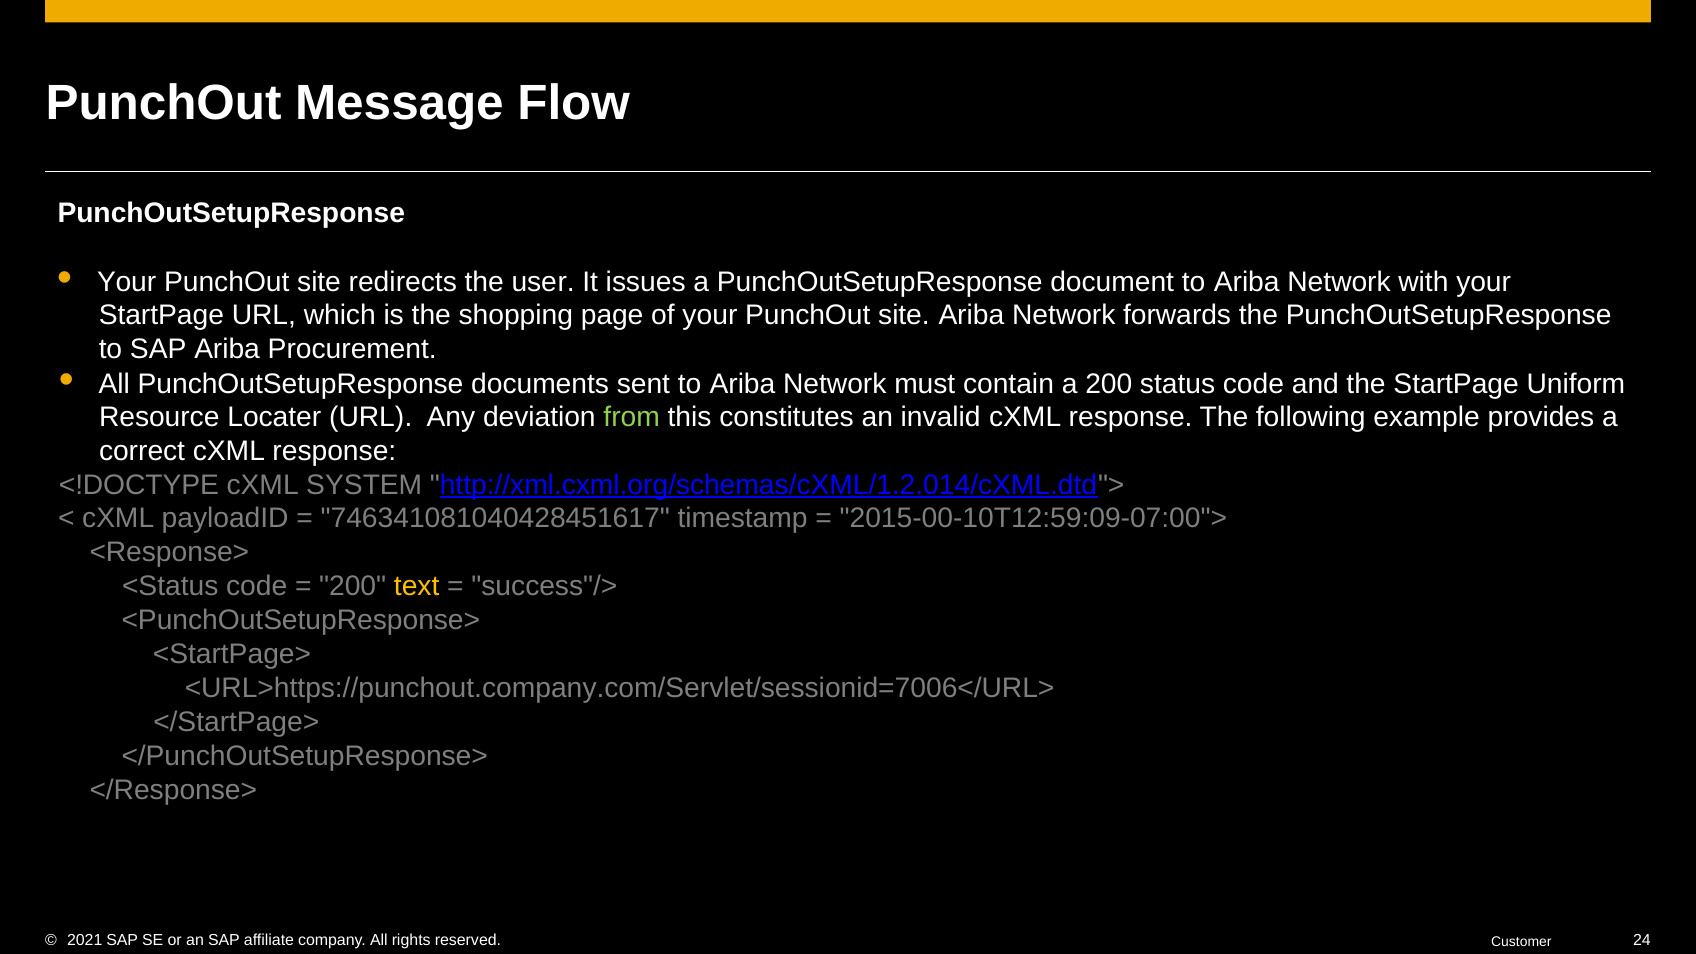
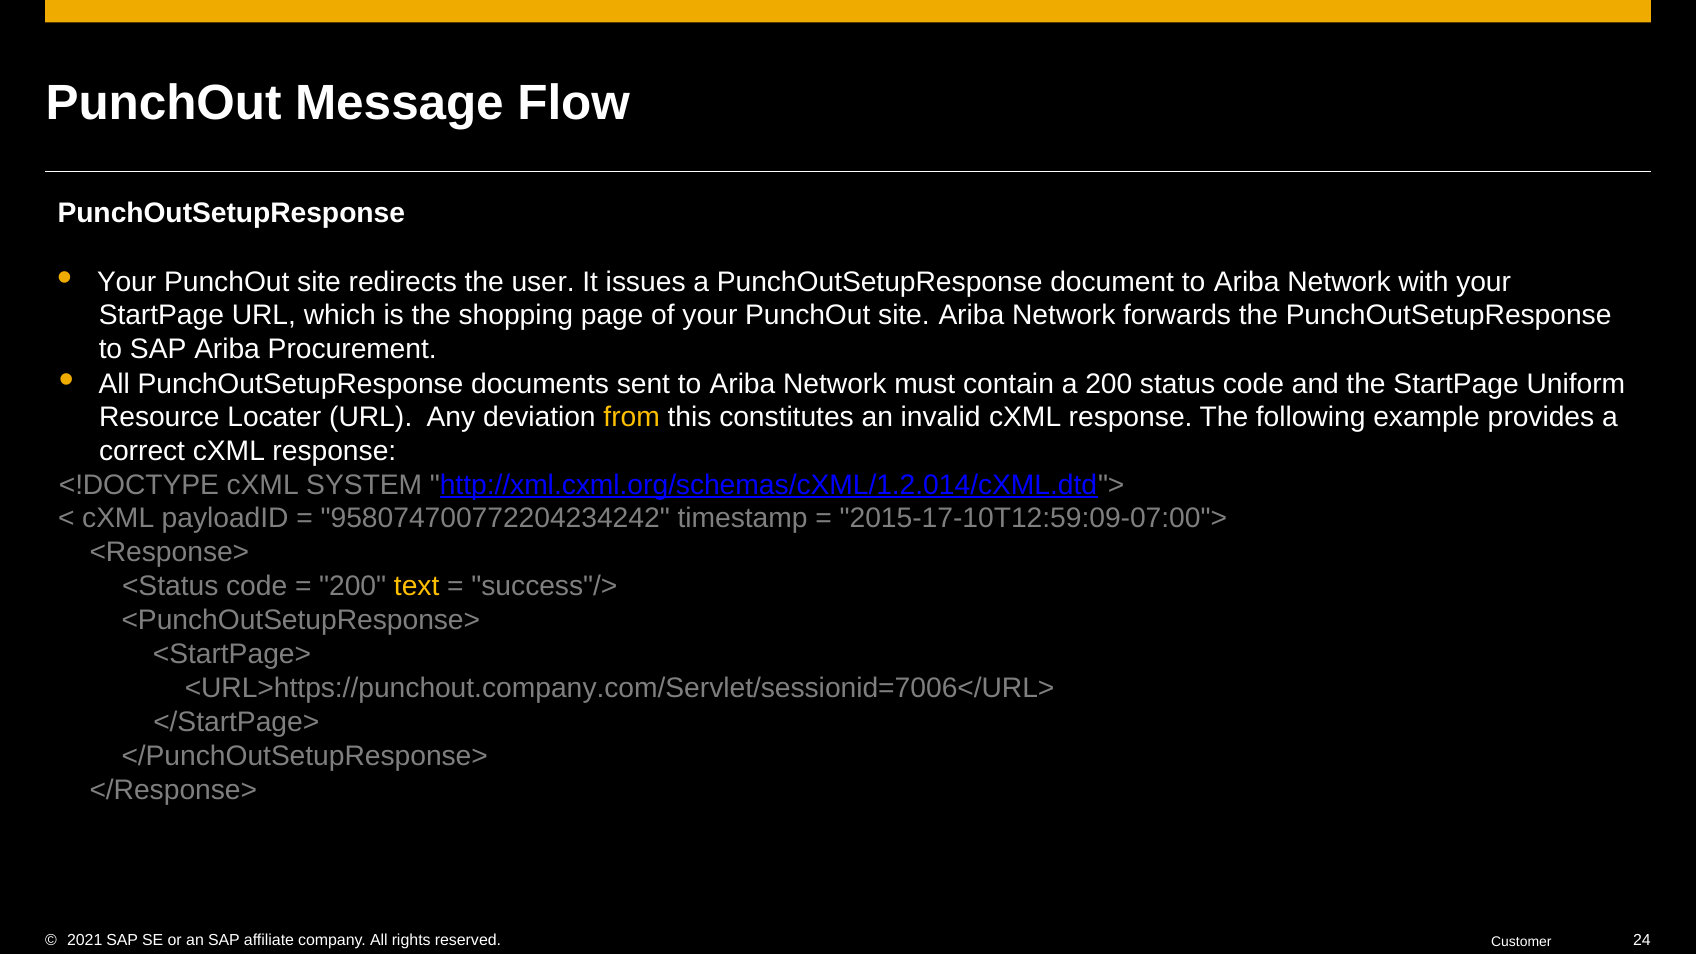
from colour: light green -> yellow
746341081040428451617: 746341081040428451617 -> 958074700772204234242
2015-00-10T12:59:09-07:00">: 2015-00-10T12:59:09-07:00"> -> 2015-17-10T12:59:09-07:00">
